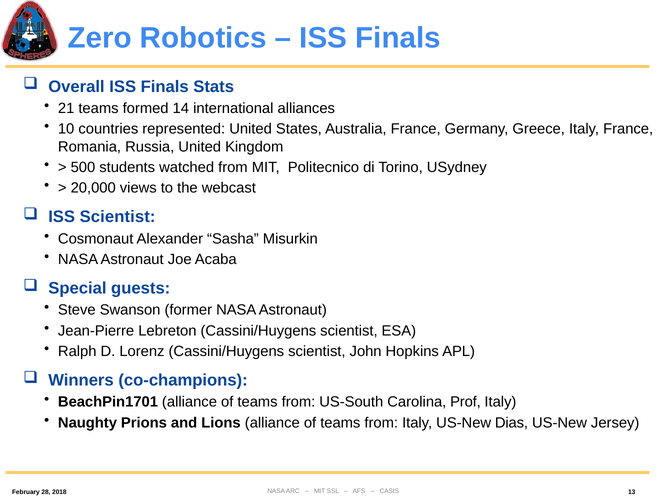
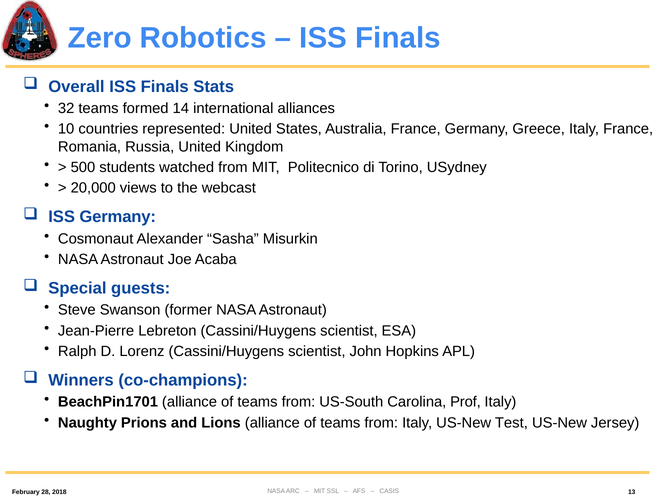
21: 21 -> 32
ISS Scientist: Scientist -> Germany
Dias: Dias -> Test
